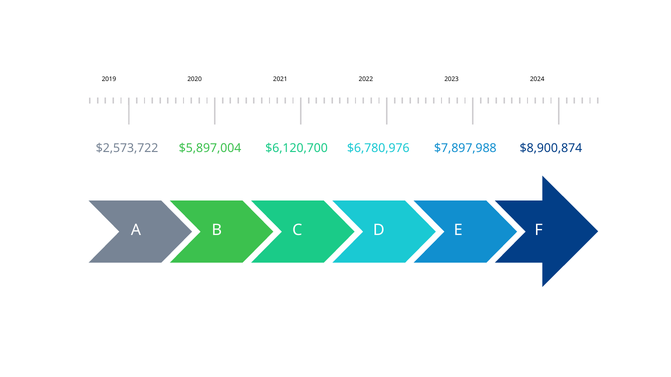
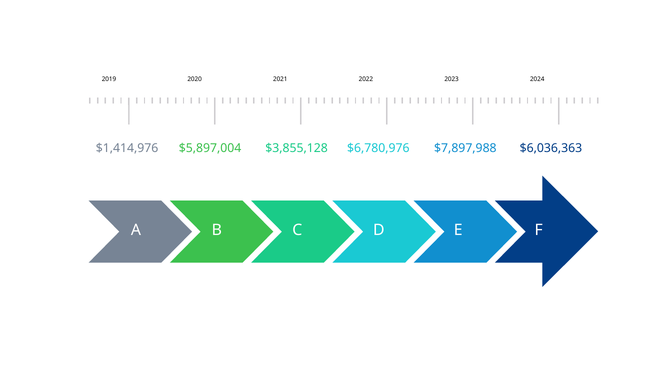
$2,573,722: $2,573,722 -> $1,414,976
$6,120,700: $6,120,700 -> $3,855,128
$8,900,874: $8,900,874 -> $6,036,363
